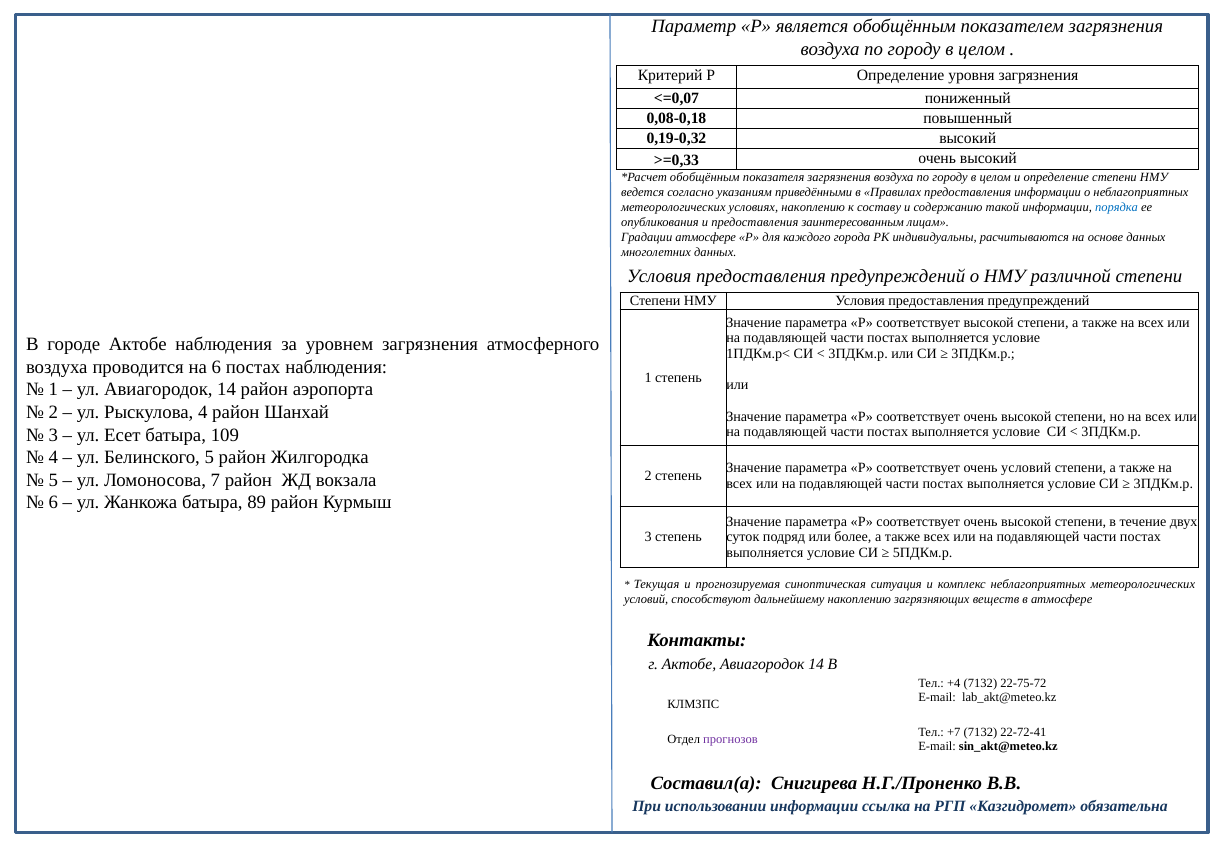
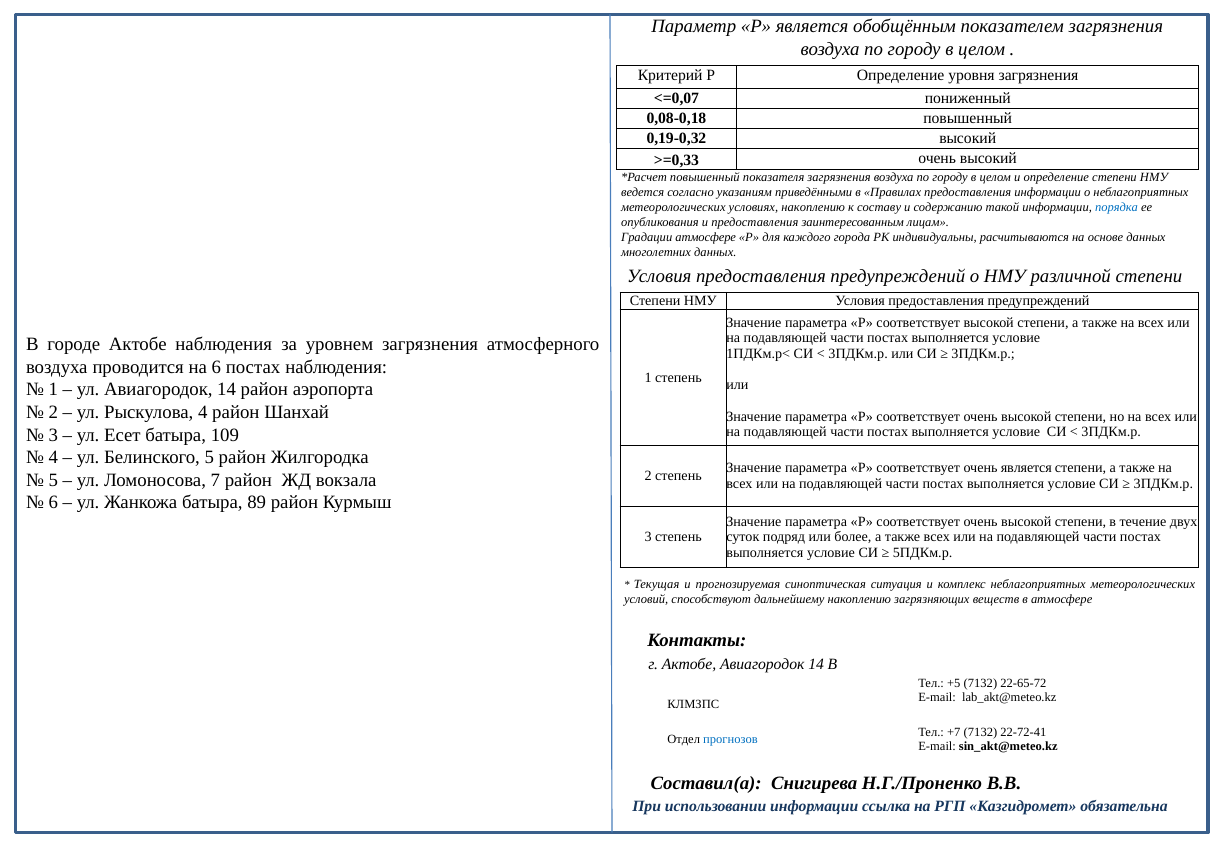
обобщённым at (705, 178): обобщённым -> повышенный
очень условий: условий -> является
+4: +4 -> +5
22-75-72: 22-75-72 -> 22-65-72
прогнозов colour: purple -> blue
